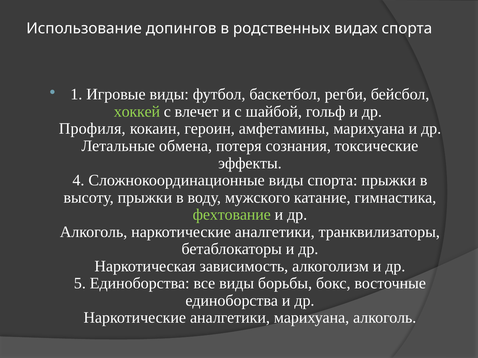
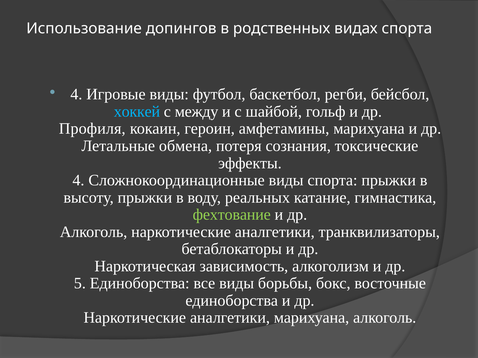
1 at (76, 95): 1 -> 4
хоккей colour: light green -> light blue
влечет: влечет -> между
мужского: мужского -> реальных
